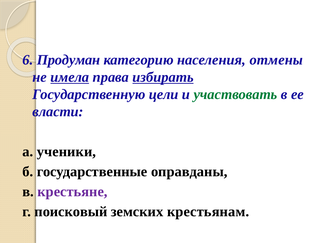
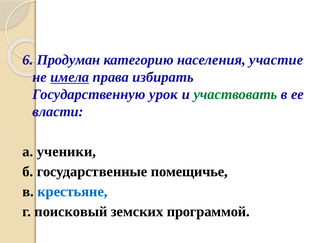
отмены: отмены -> участие
избирать underline: present -> none
цели: цели -> урок
оправданы: оправданы -> помещичье
крестьяне colour: purple -> blue
крестьянам: крестьянам -> программой
